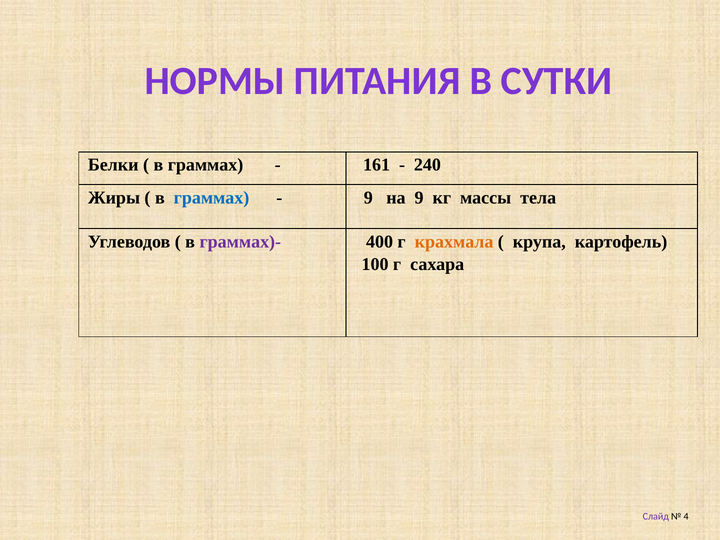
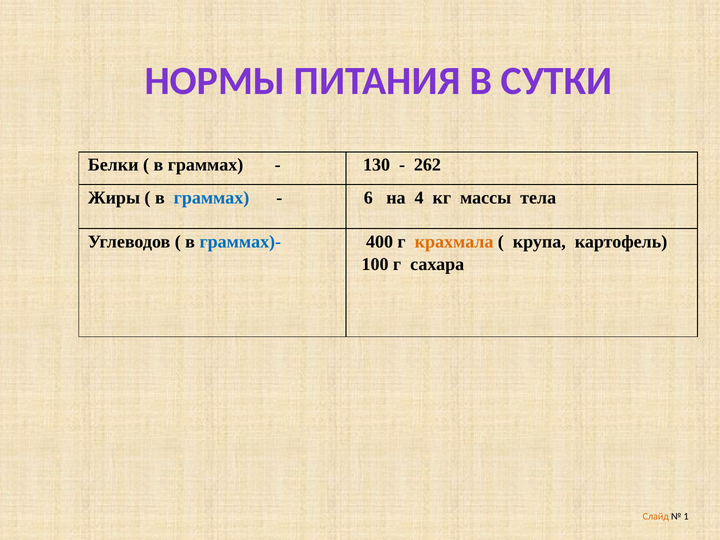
161: 161 -> 130
240: 240 -> 262
9 at (368, 198): 9 -> 6
на 9: 9 -> 4
граммах)- colour: purple -> blue
Слайд colour: purple -> orange
4: 4 -> 1
